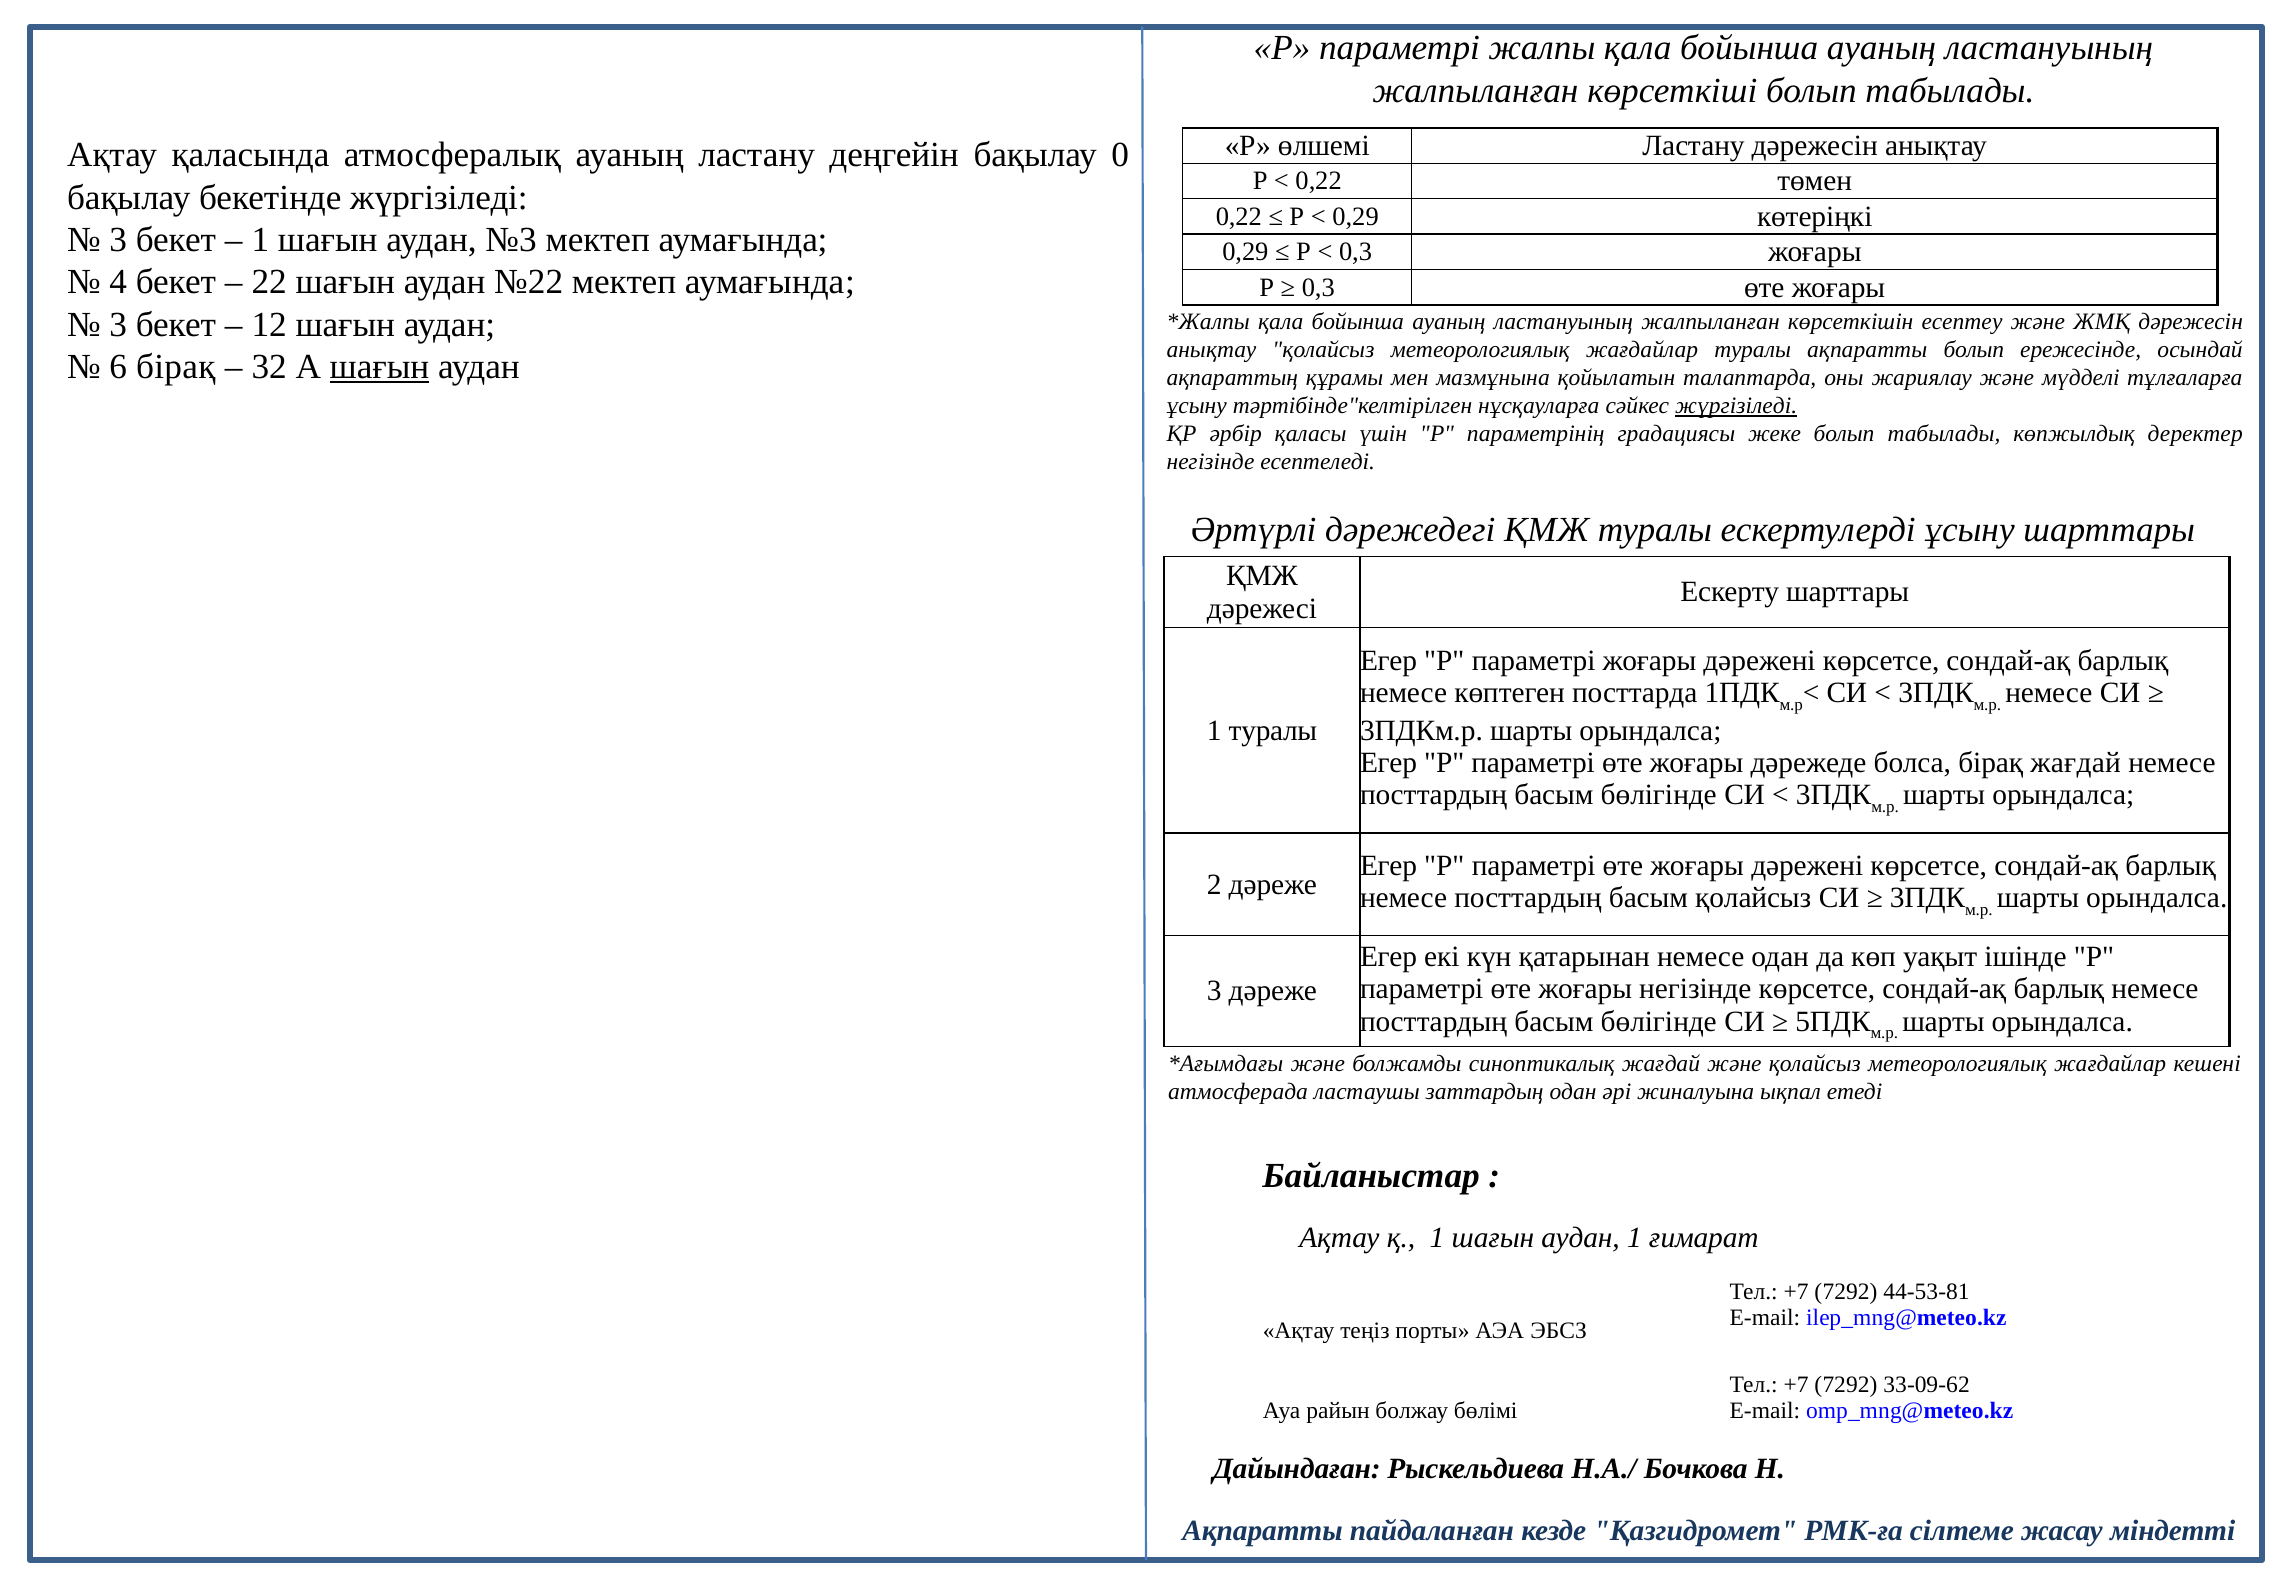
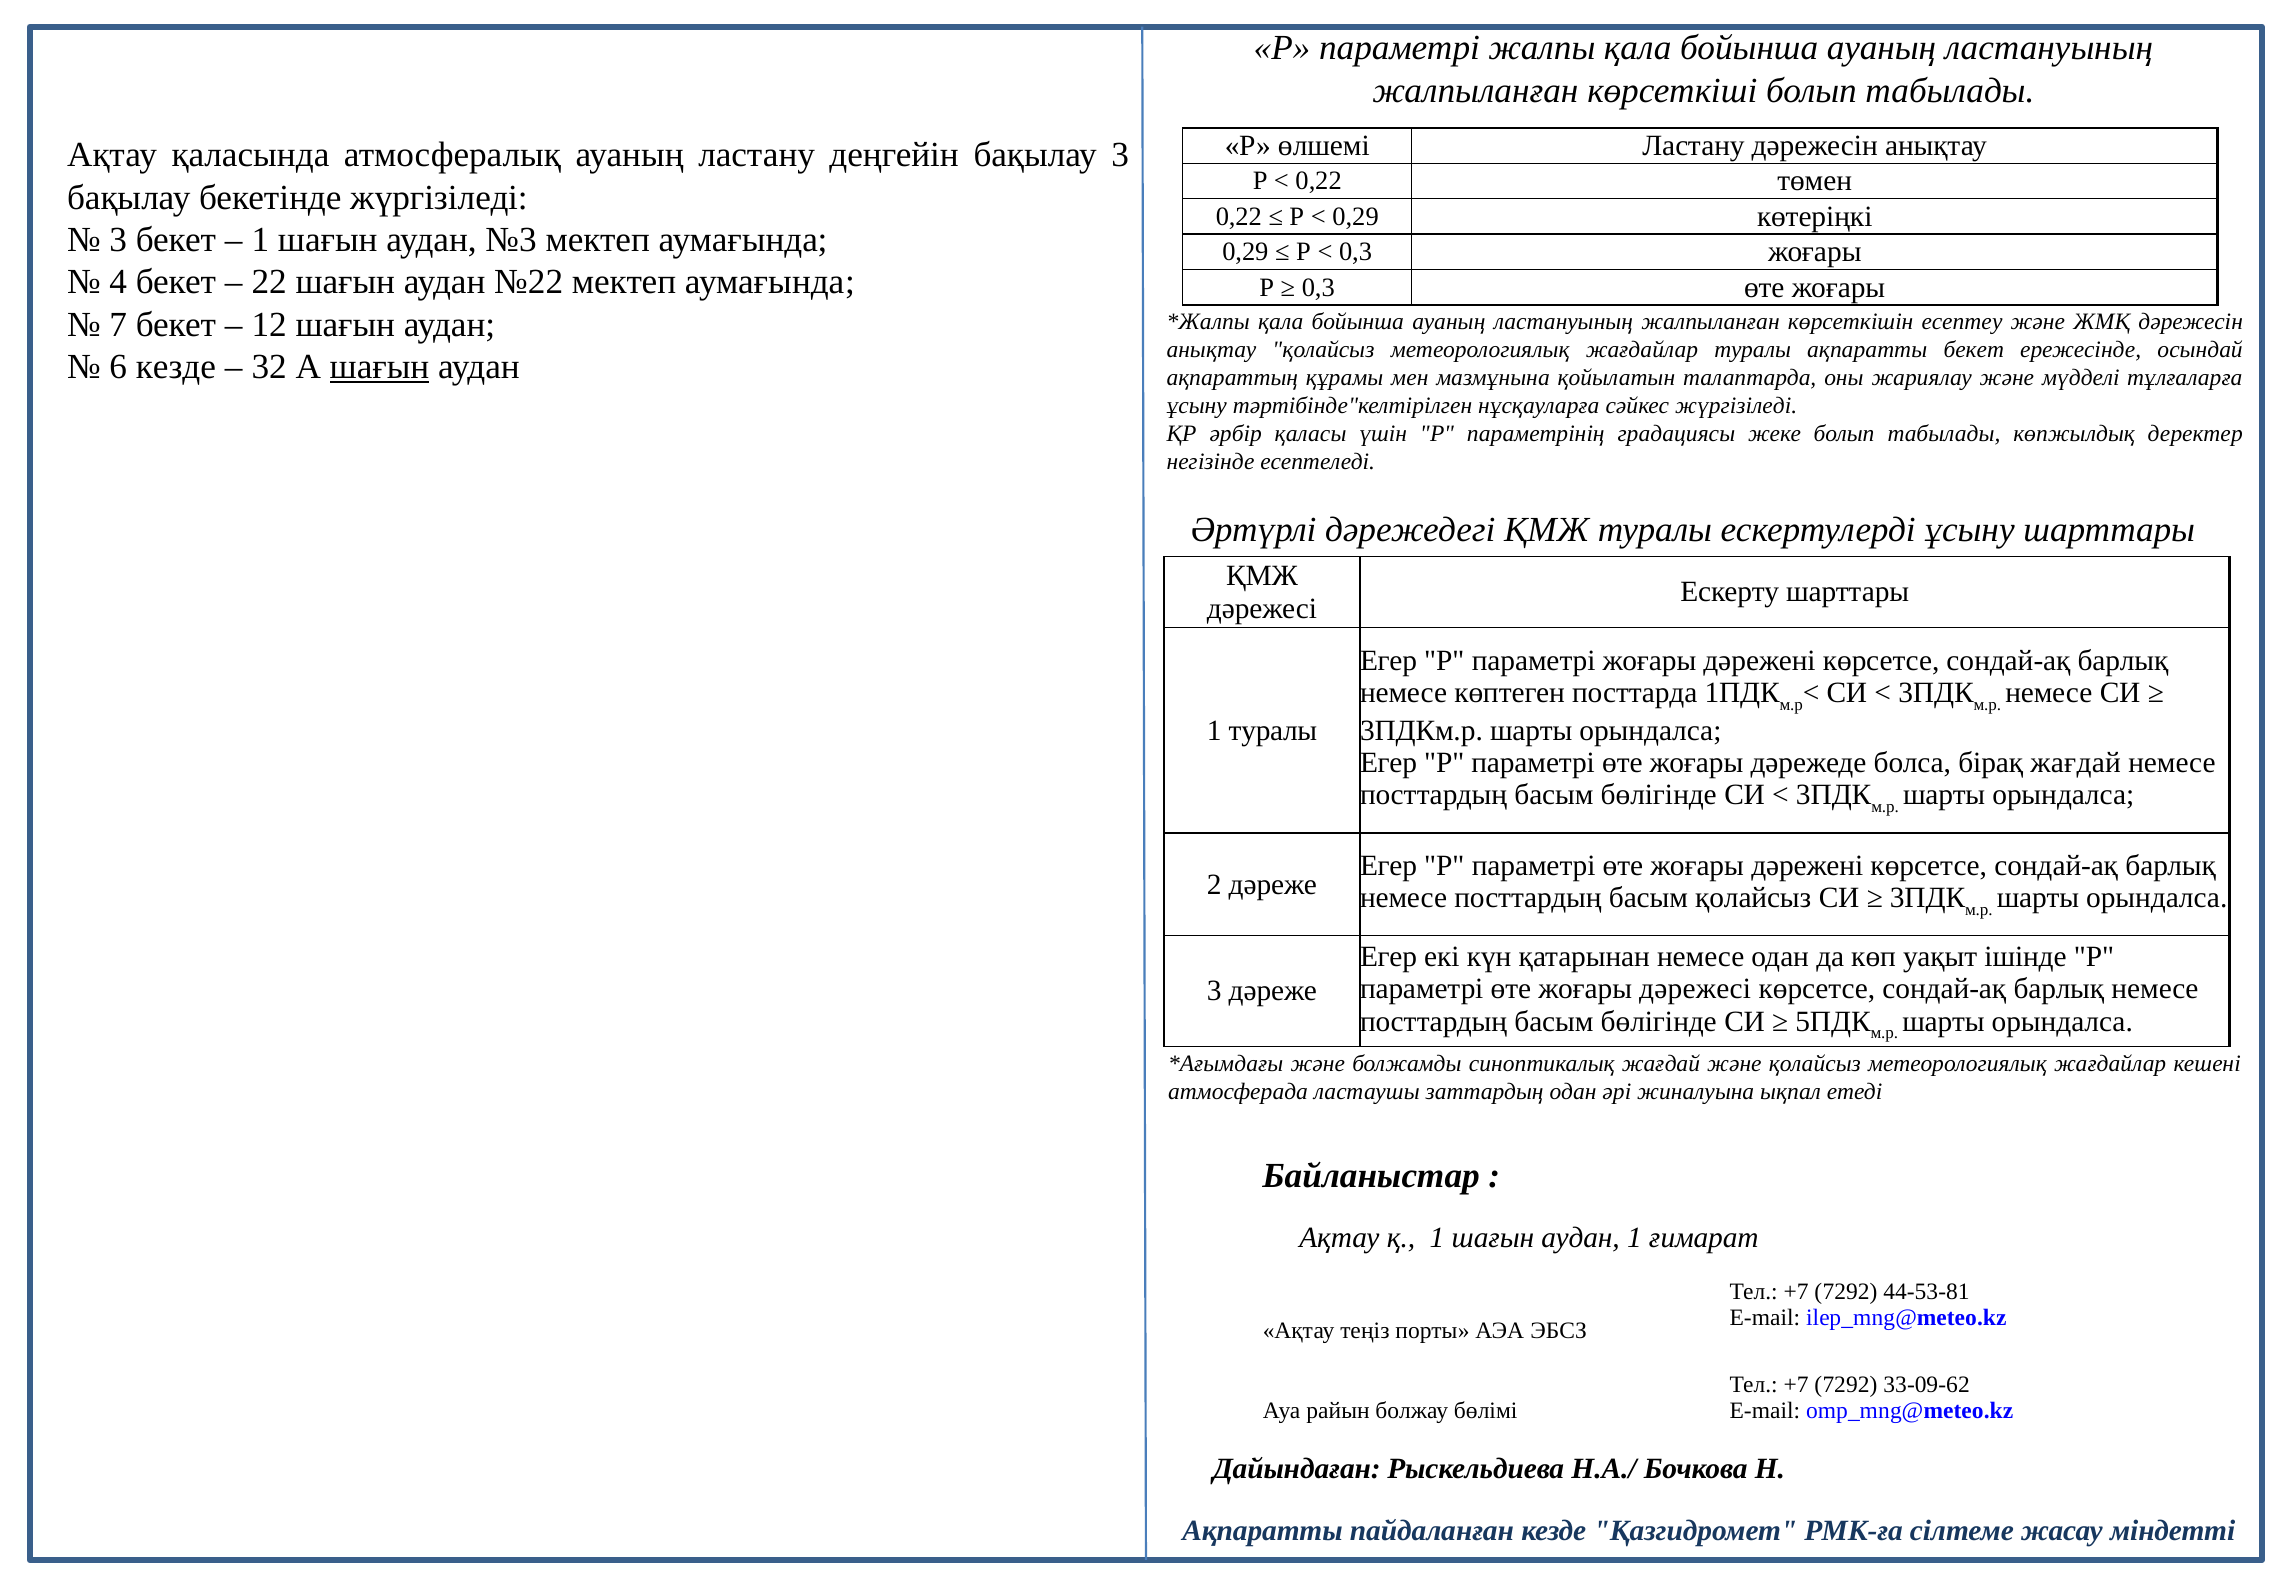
бақылау 0: 0 -> 3
3 at (118, 324): 3 -> 7
ақпаратты болып: болып -> бекет
6 бірақ: бірақ -> кезде
жүргізіледі at (1736, 406) underline: present -> none
жоғары негізінде: негізінде -> дәрежесі
